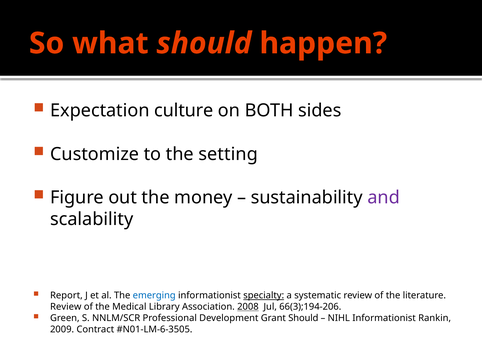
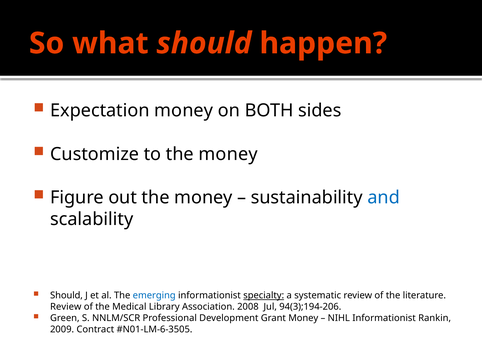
Expectation culture: culture -> money
to the setting: setting -> money
and colour: purple -> blue
Report at (66, 295): Report -> Should
2008 underline: present -> none
66(3);194-206: 66(3);194-206 -> 94(3);194-206
Grant Should: Should -> Money
